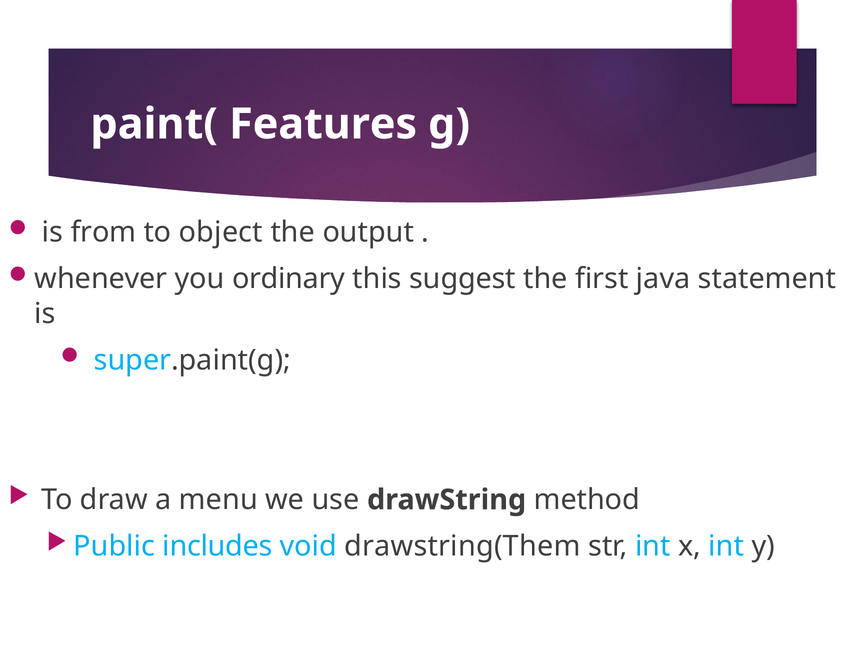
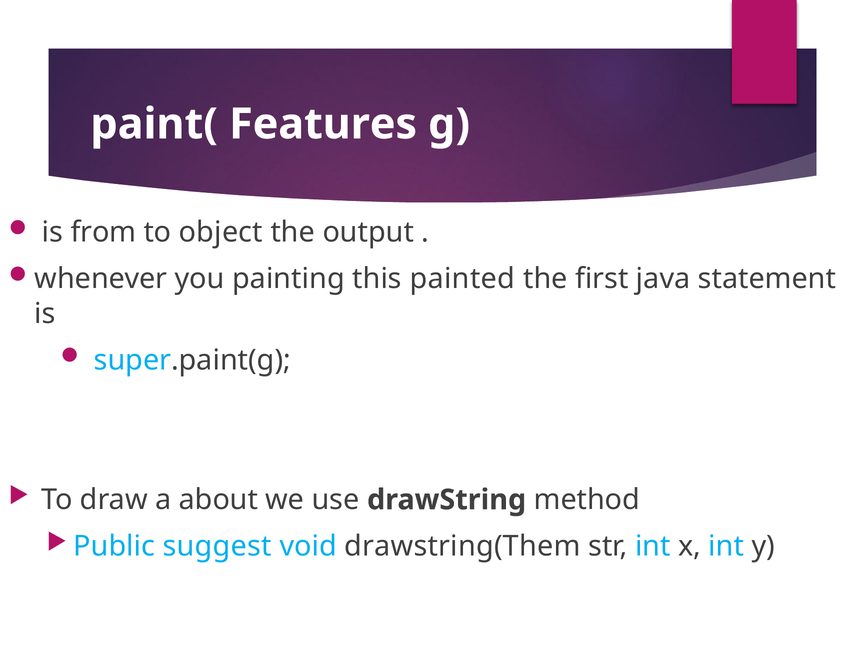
ordinary: ordinary -> painting
suggest: suggest -> painted
menu: menu -> about
includes: includes -> suggest
